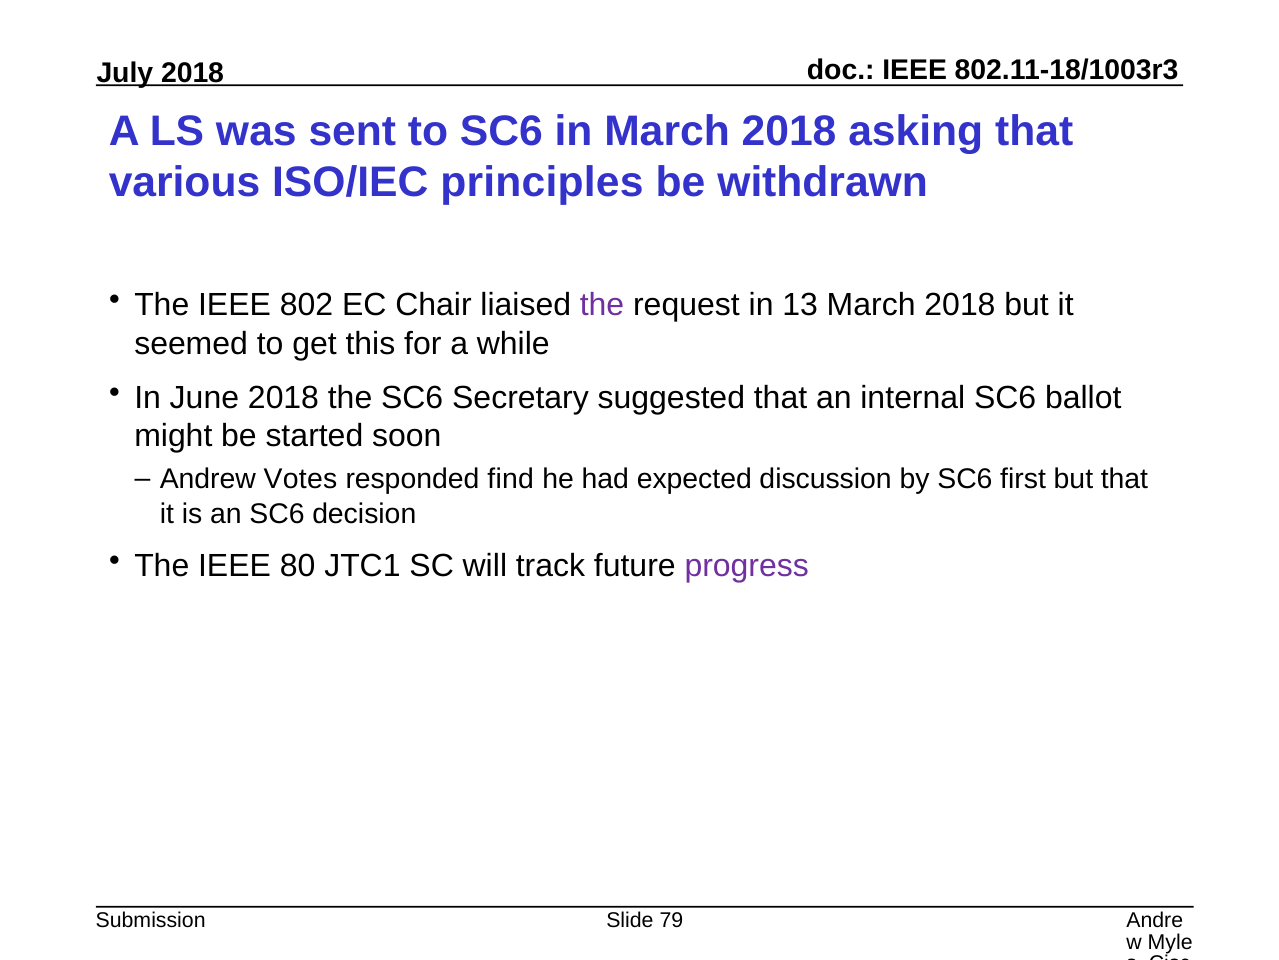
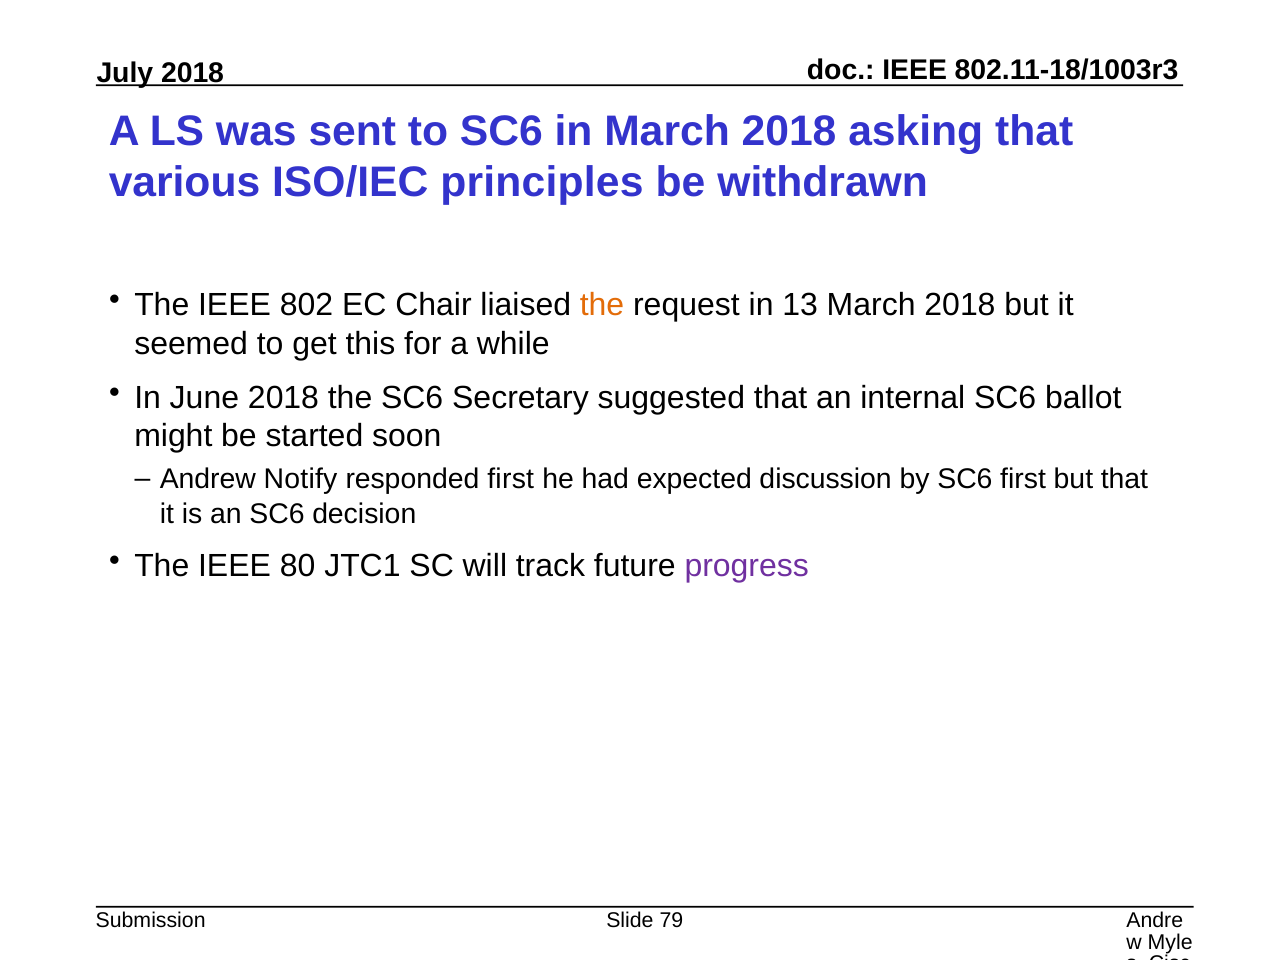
the at (602, 305) colour: purple -> orange
Votes: Votes -> Notify
responded find: find -> first
